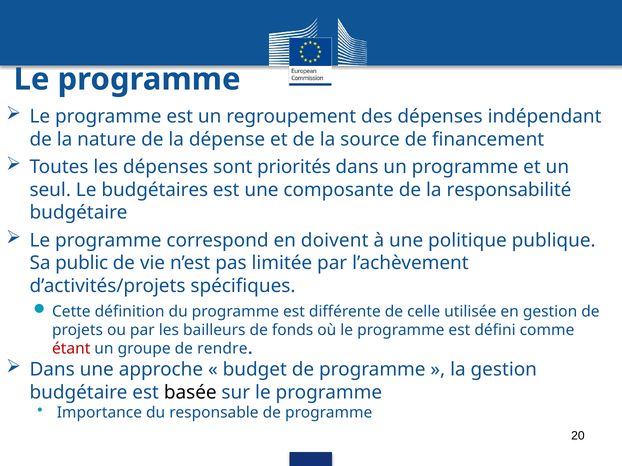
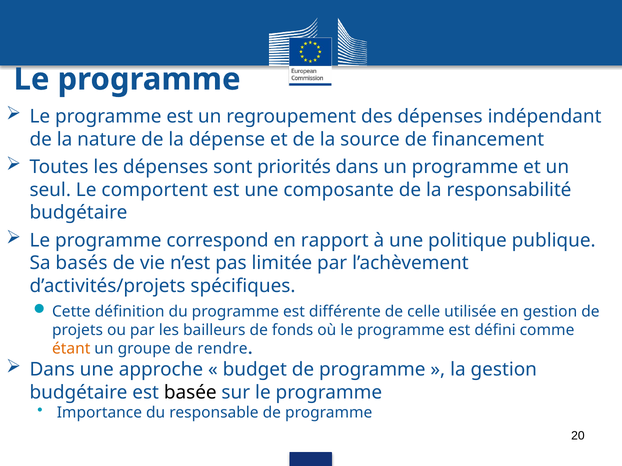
budgétaires: budgétaires -> comportent
doivent: doivent -> rapport
public: public -> basés
étant colour: red -> orange
